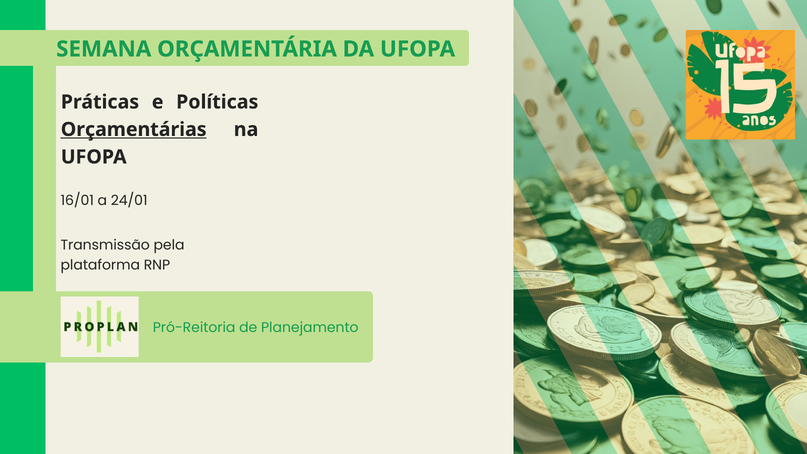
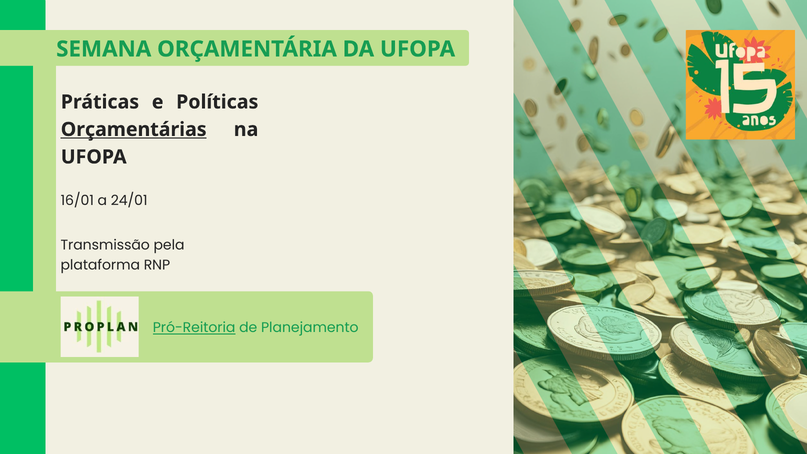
Pró-Reitoria underline: none -> present
